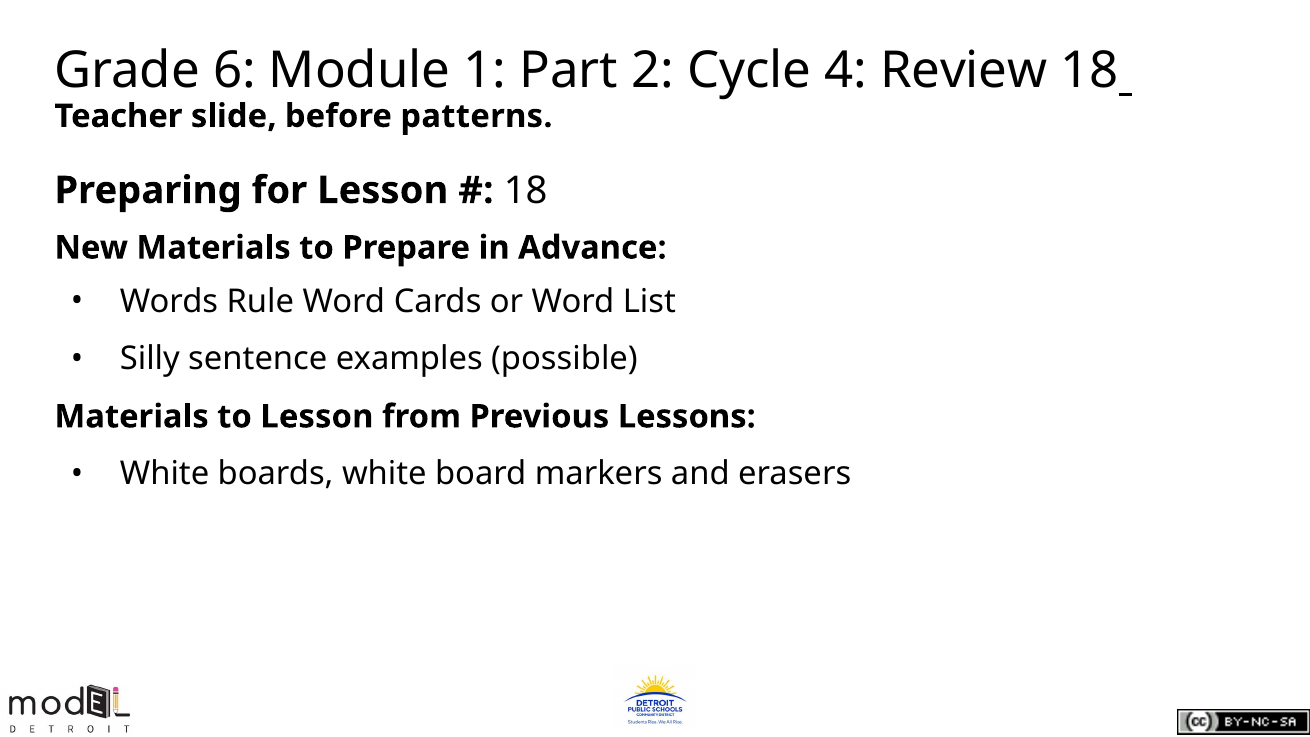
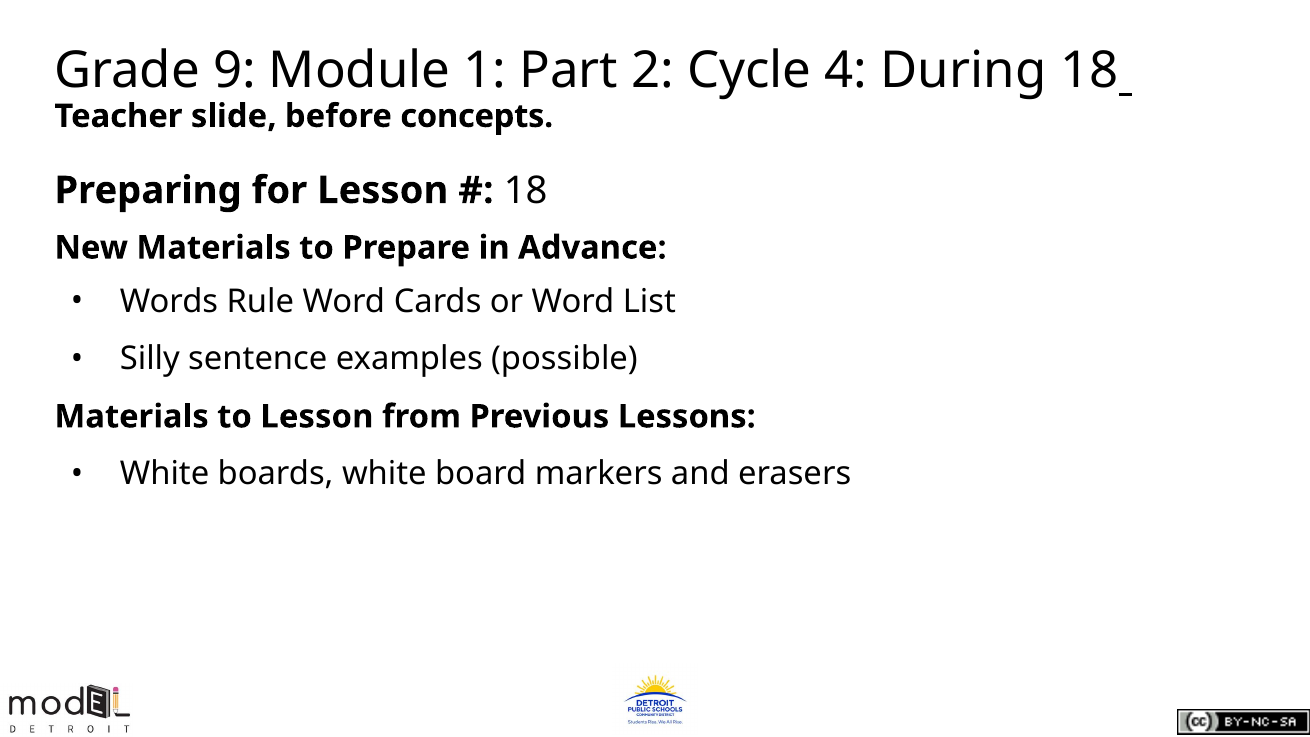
6: 6 -> 9
Review: Review -> During
patterns: patterns -> concepts
